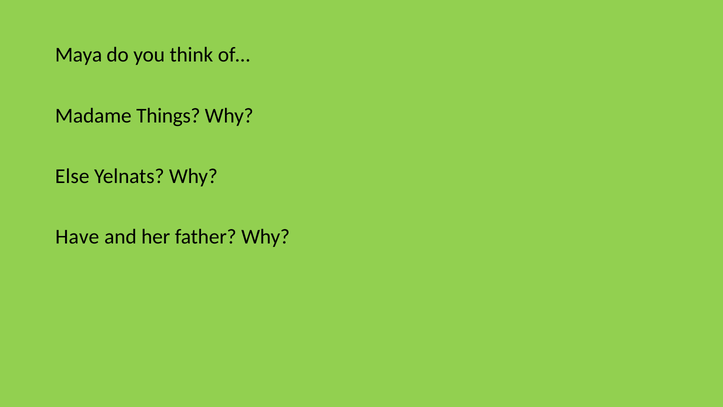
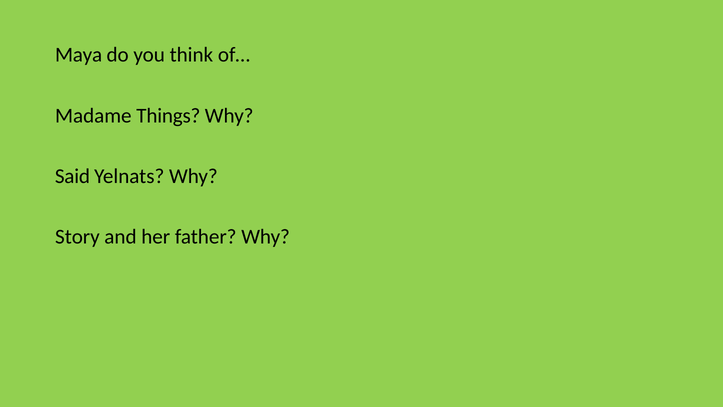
Else: Else -> Said
Have: Have -> Story
